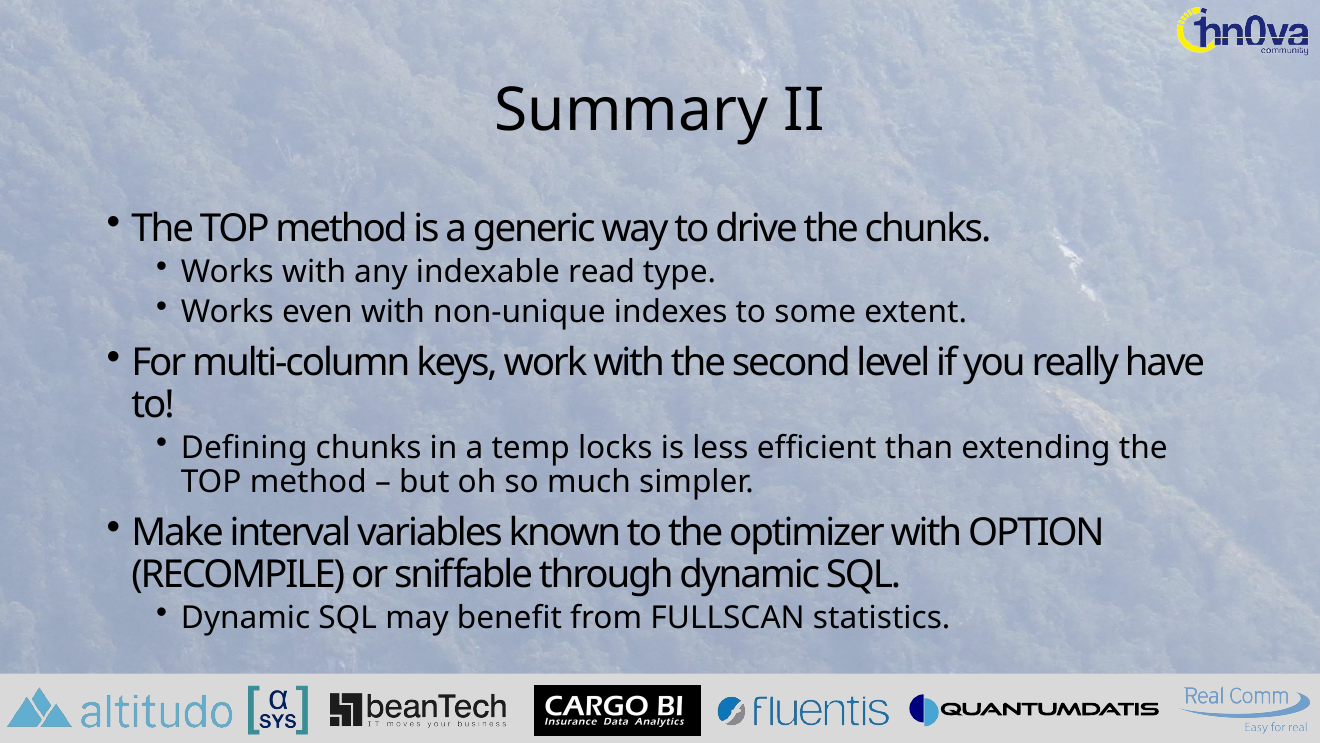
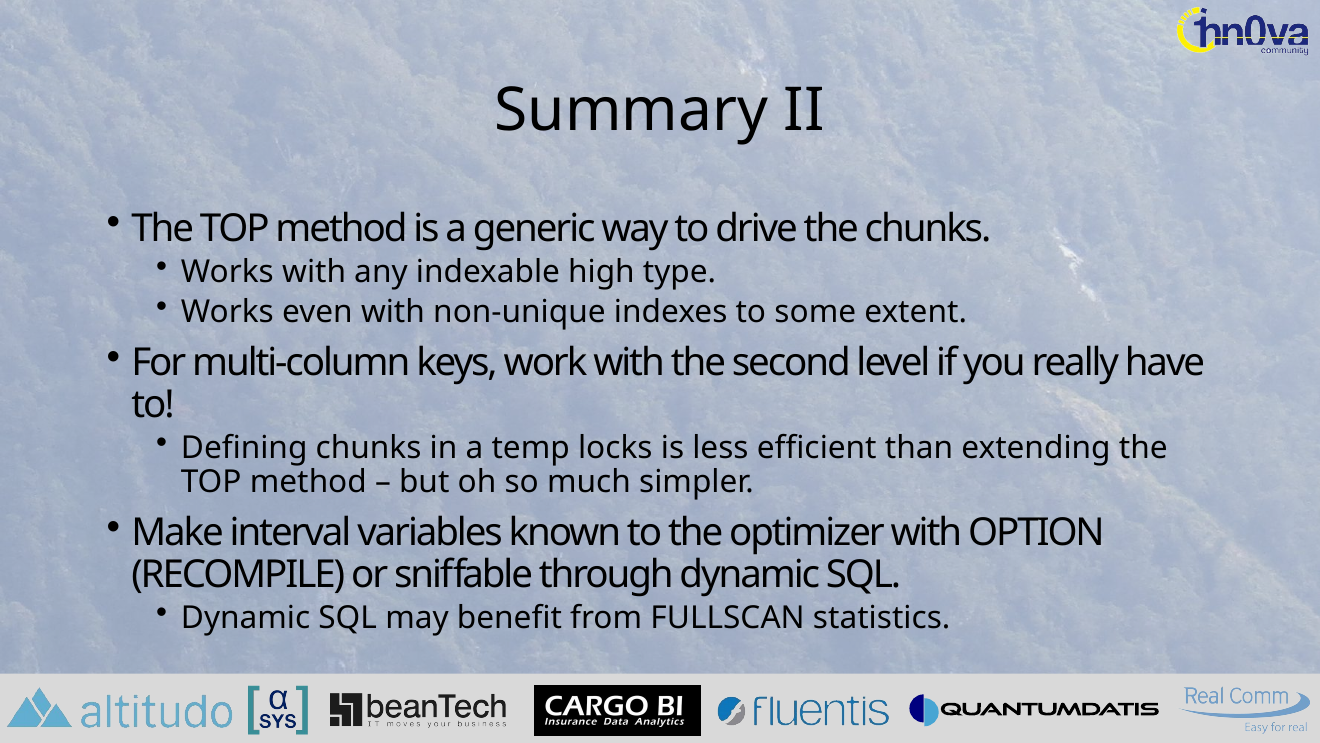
read: read -> high
